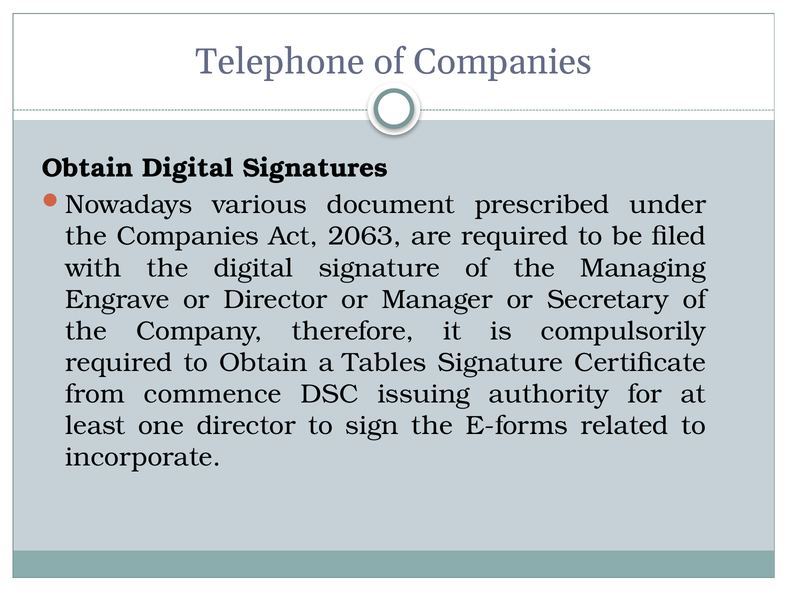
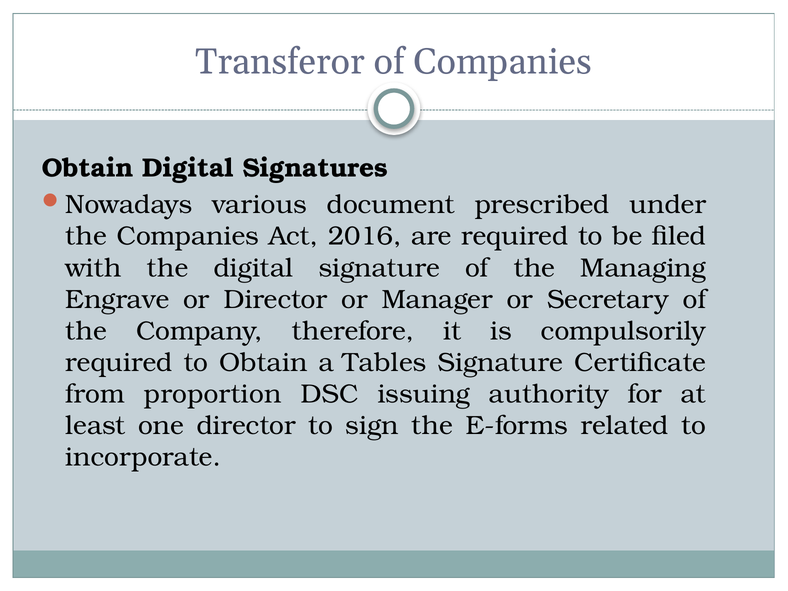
Telephone: Telephone -> Transferor
2063: 2063 -> 2016
commence: commence -> proportion
